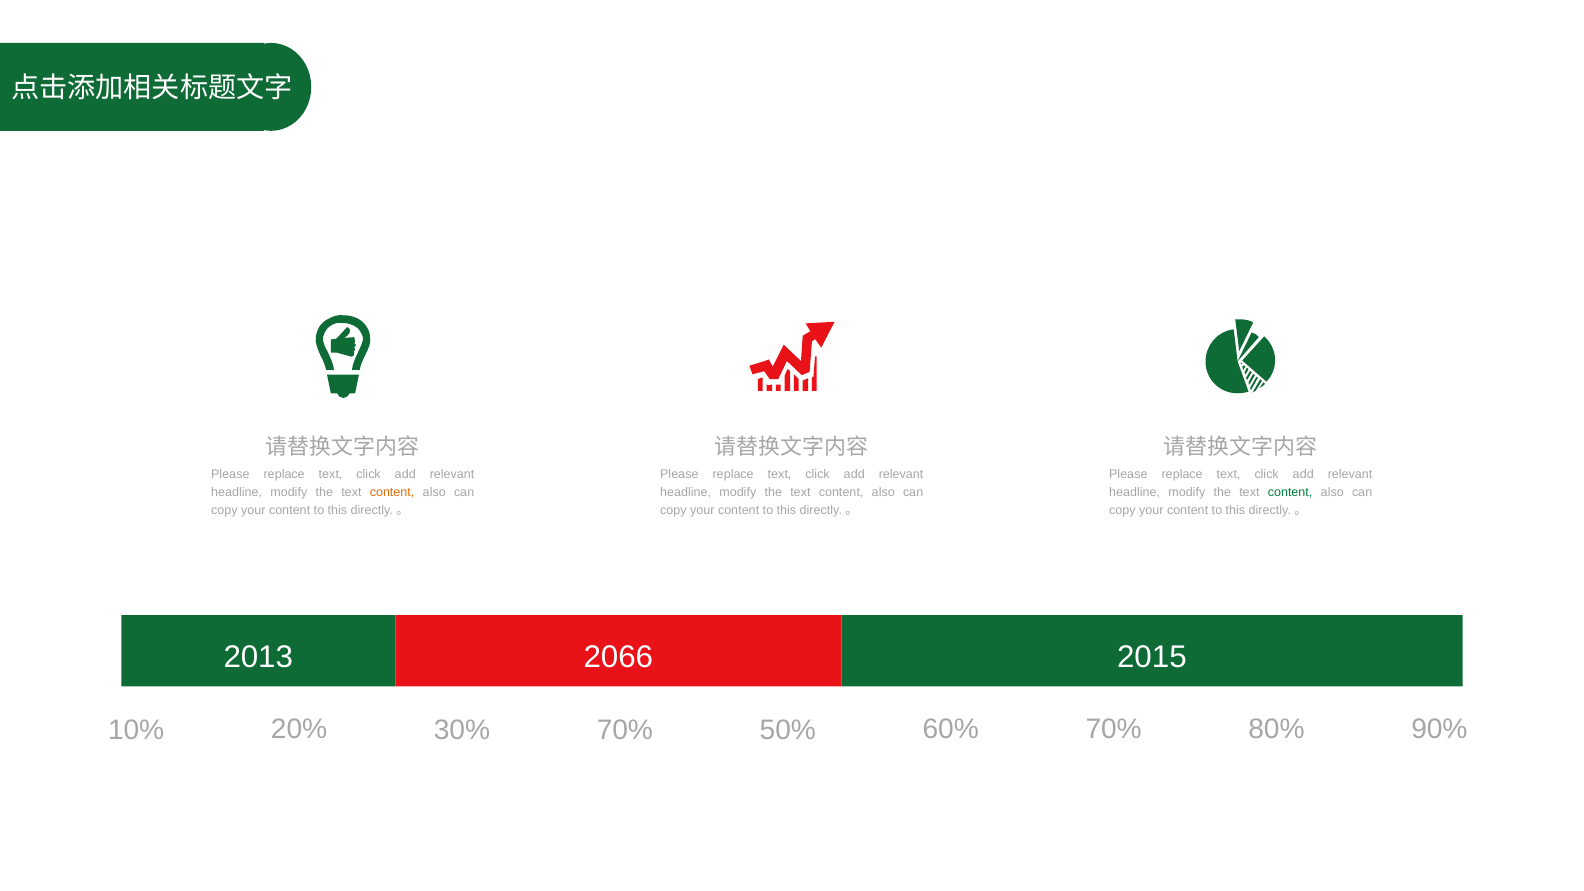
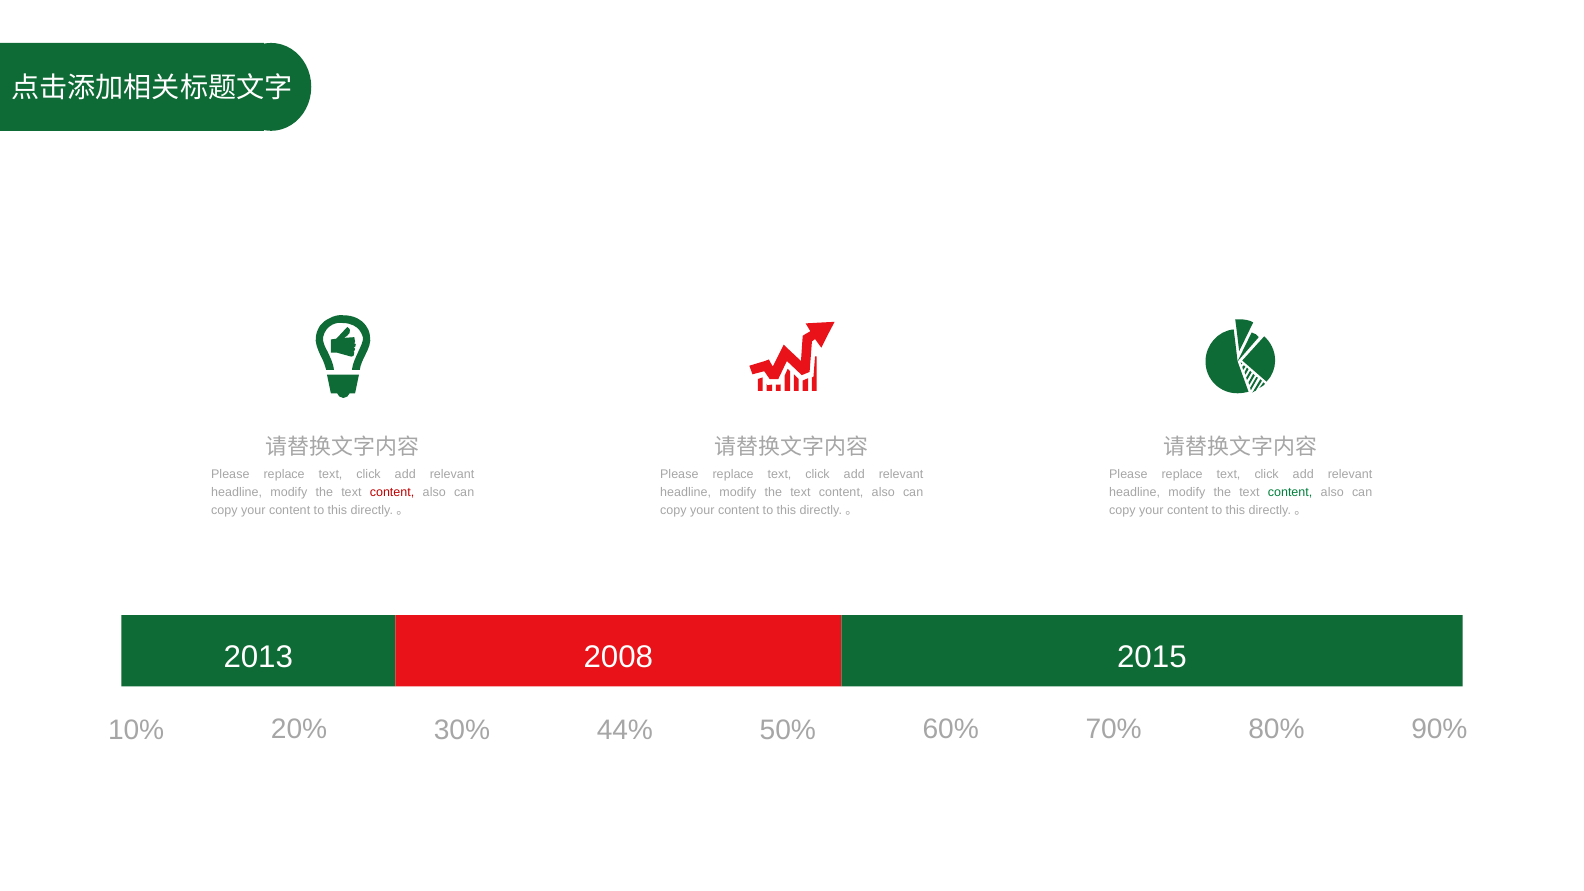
content at (392, 493) colour: orange -> red
2066: 2066 -> 2008
30% 70%: 70% -> 44%
